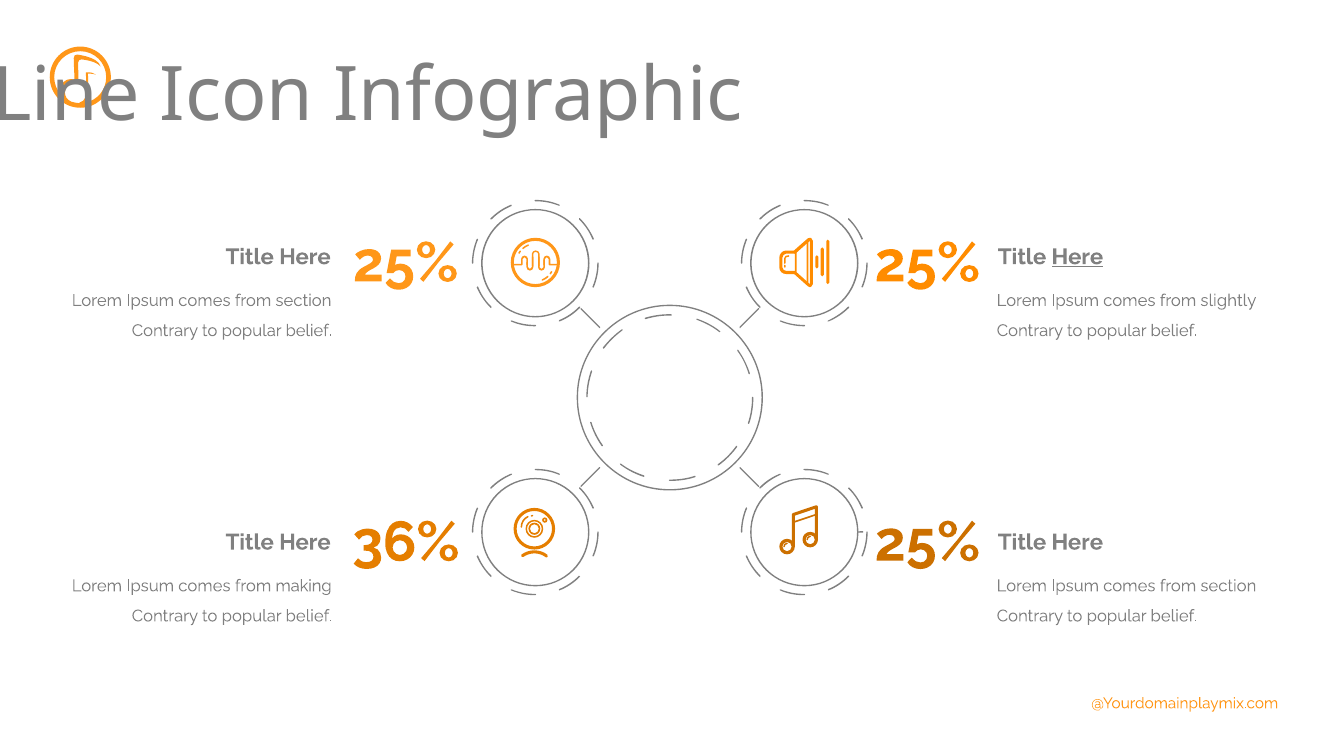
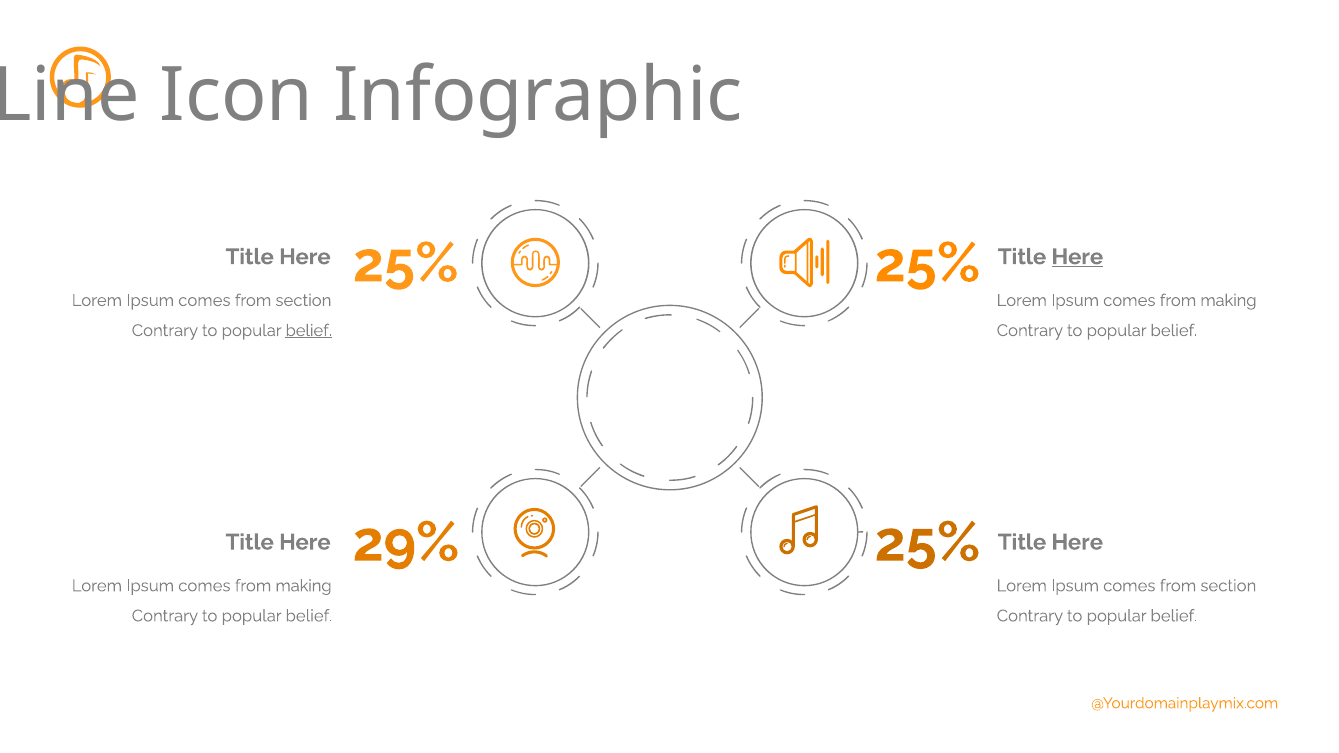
slightly at (1228, 300): slightly -> making
belief at (309, 331) underline: none -> present
36%: 36% -> 29%
